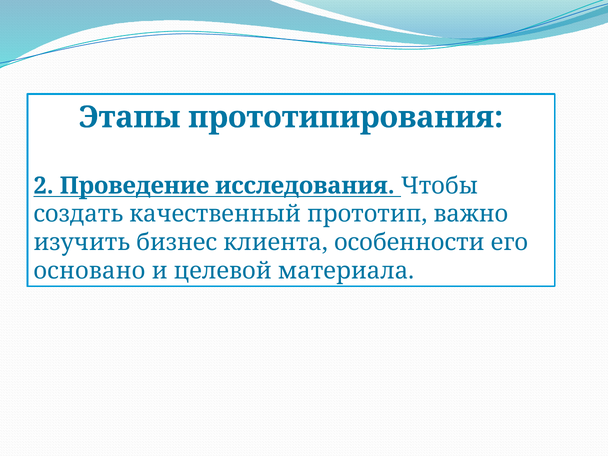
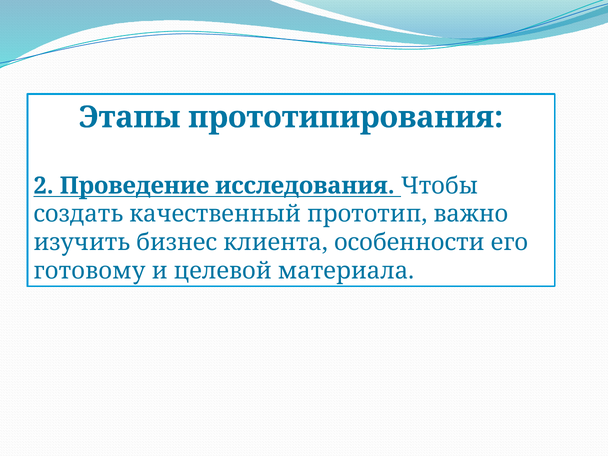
основано: основано -> готовому
